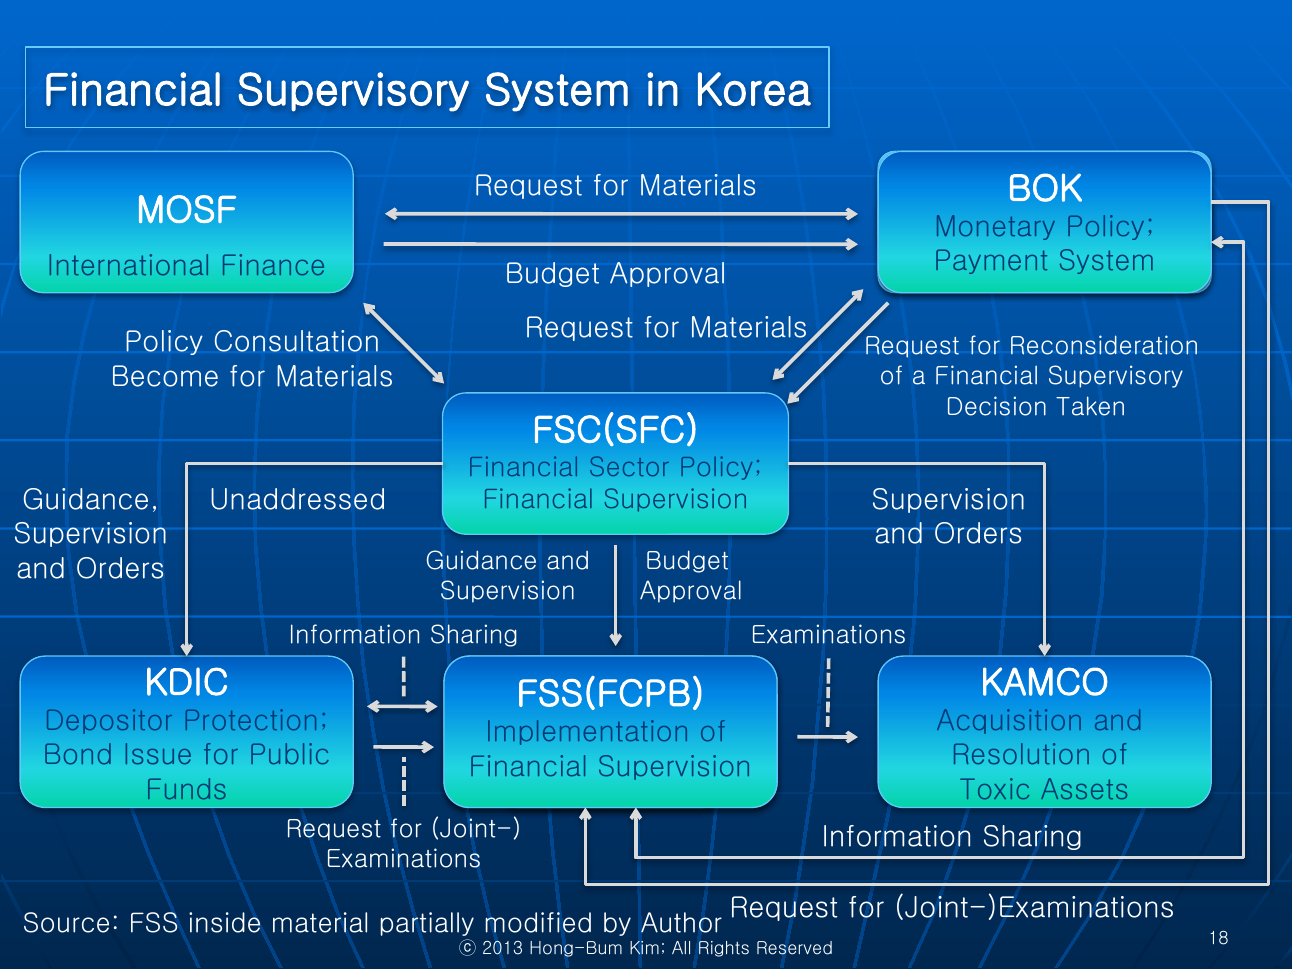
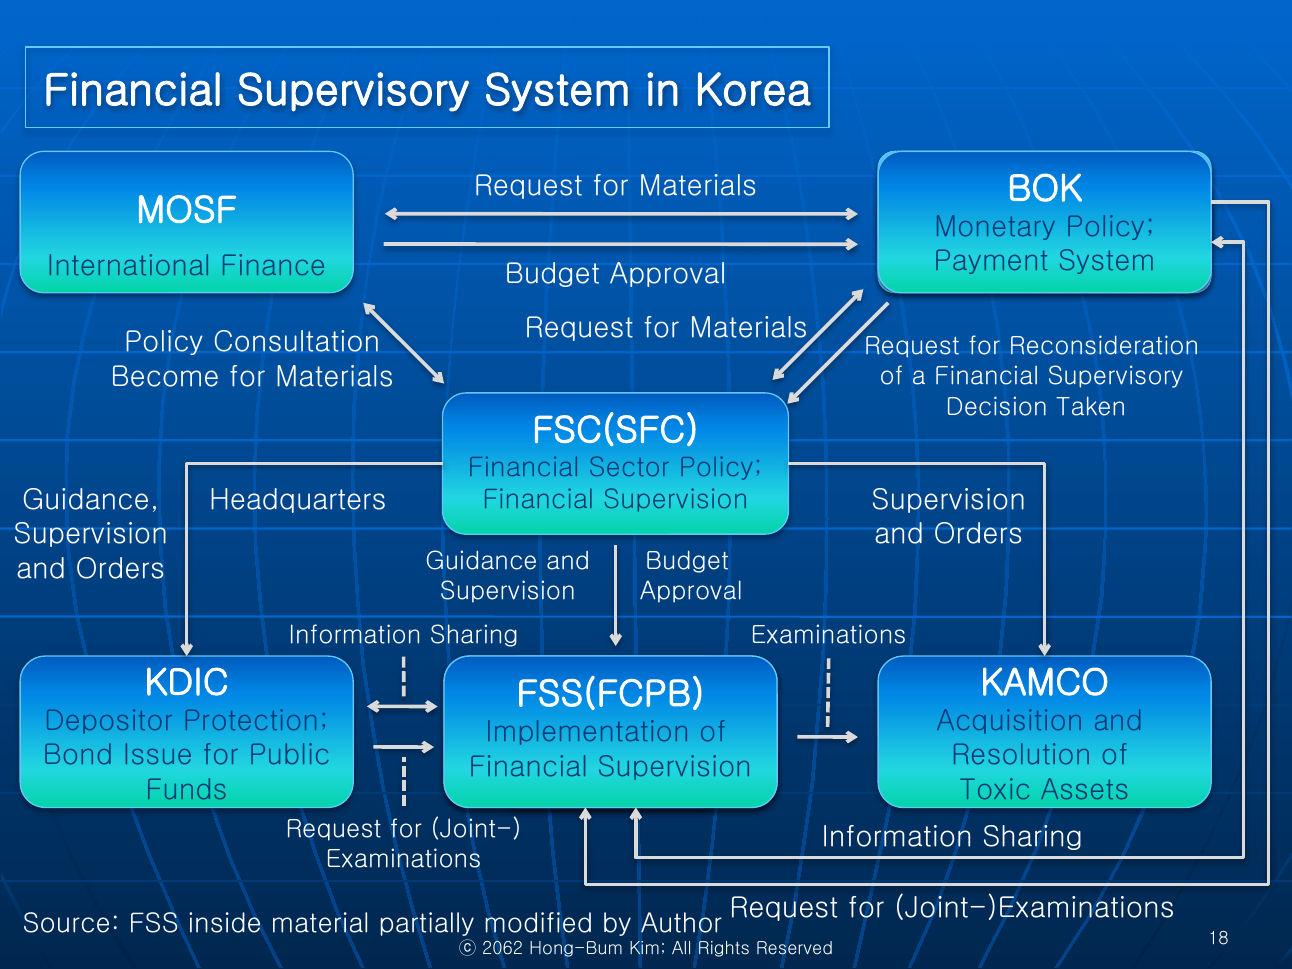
Unaddressed: Unaddressed -> Headquarters
2013: 2013 -> 2062
